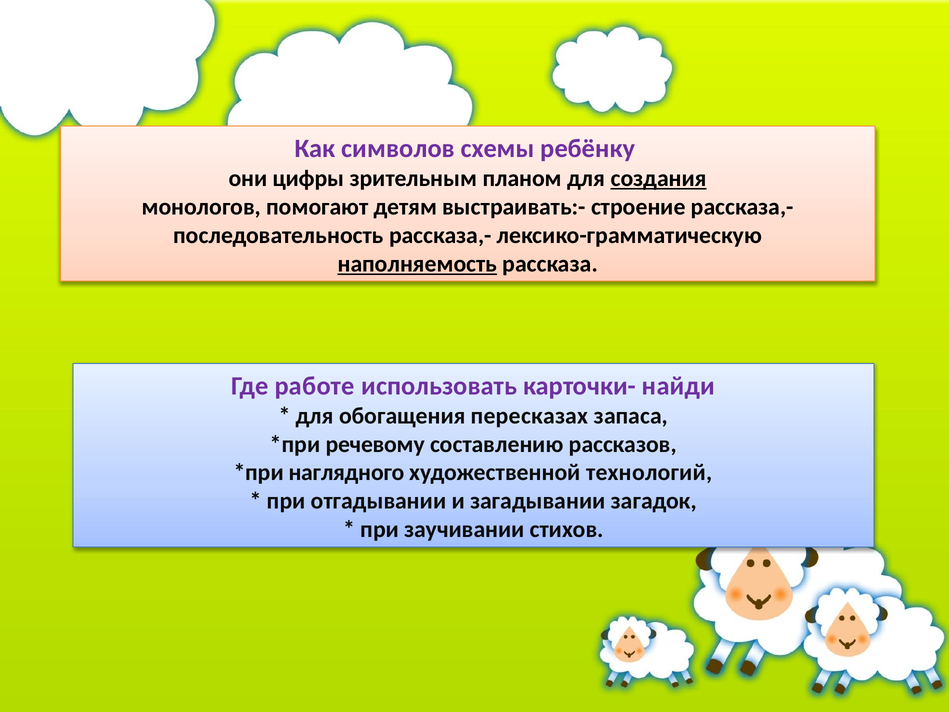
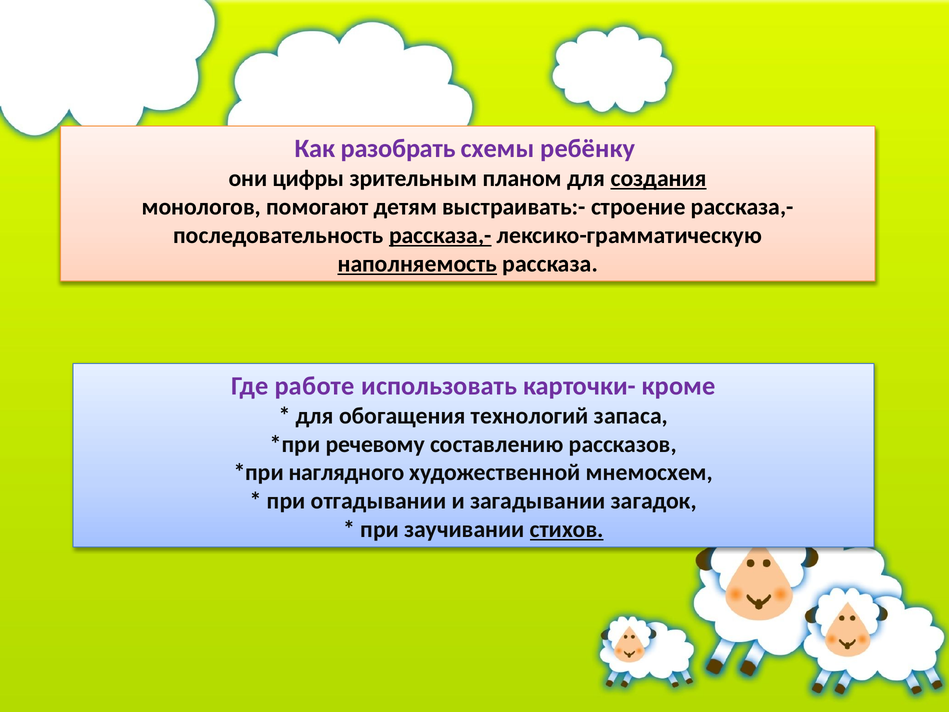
символов: символов -> разобрать
рассказа,- at (440, 235) underline: none -> present
найди: найди -> кроме
пересказах: пересказах -> технологий
технологий: технологий -> мнемосхем
стихов underline: none -> present
